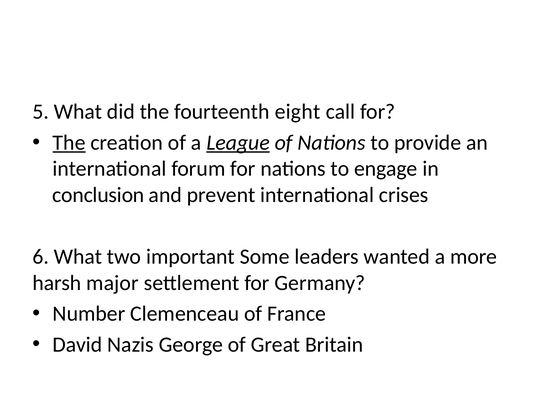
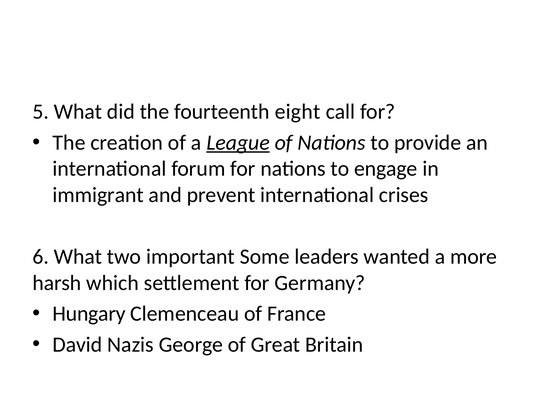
The at (69, 143) underline: present -> none
conclusion: conclusion -> immigrant
major: major -> which
Number: Number -> Hungary
